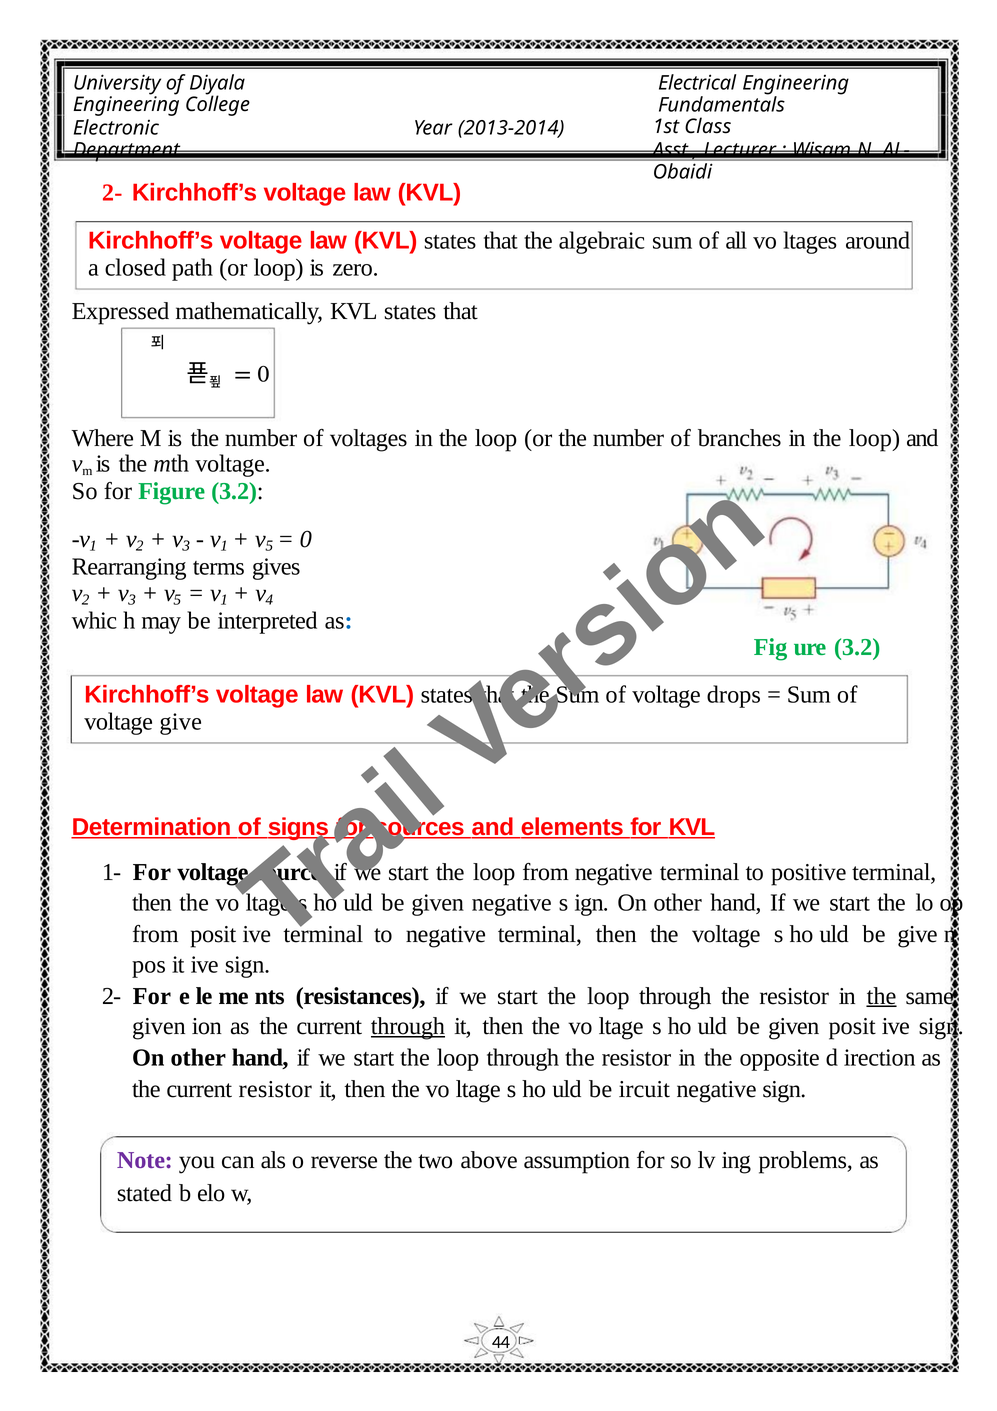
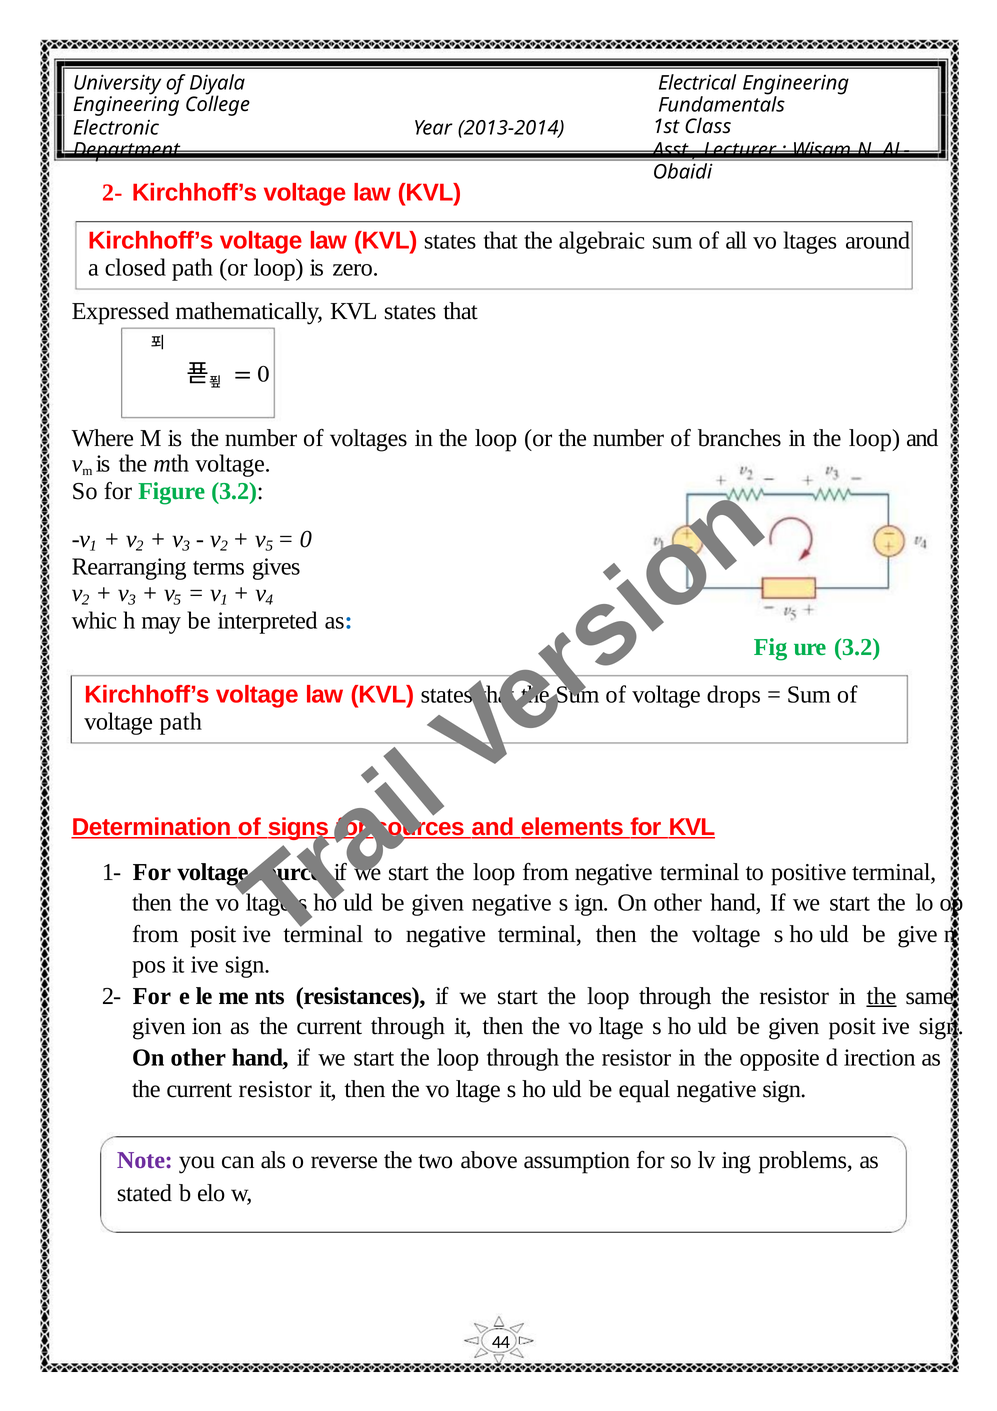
3 1: 1 -> 2
voltage give: give -> path
through at (408, 1026) underline: present -> none
ircuit: ircuit -> equal
